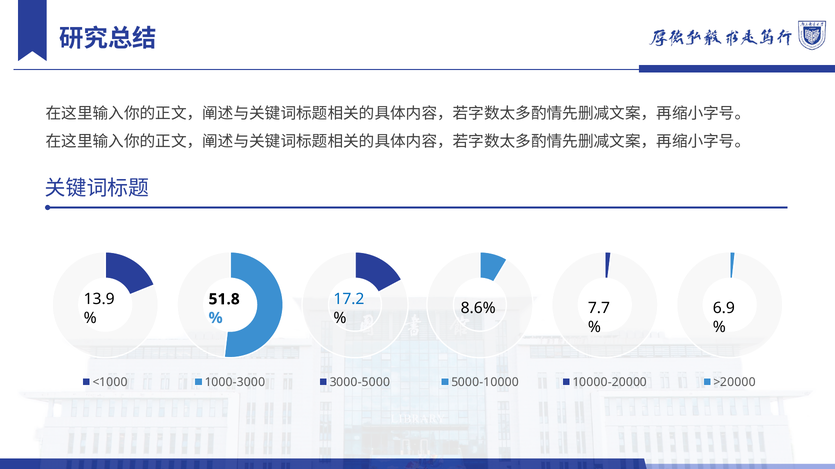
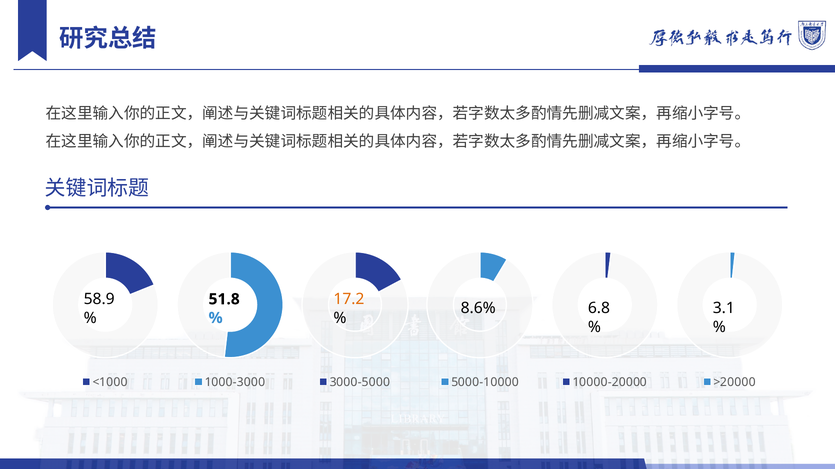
13.9: 13.9 -> 58.9
17.2 colour: blue -> orange
7.7: 7.7 -> 6.8
6.9: 6.9 -> 3.1
